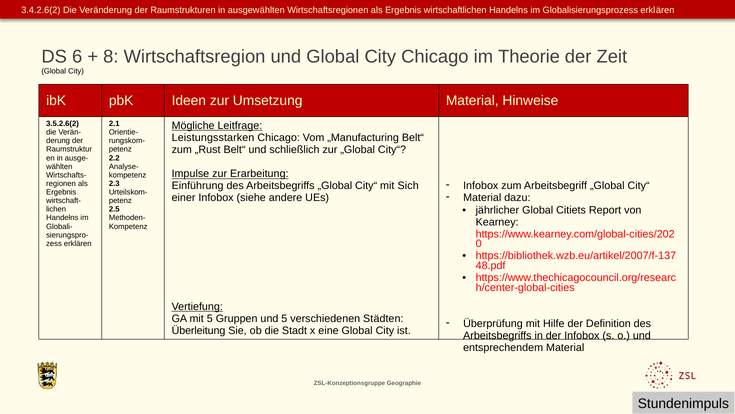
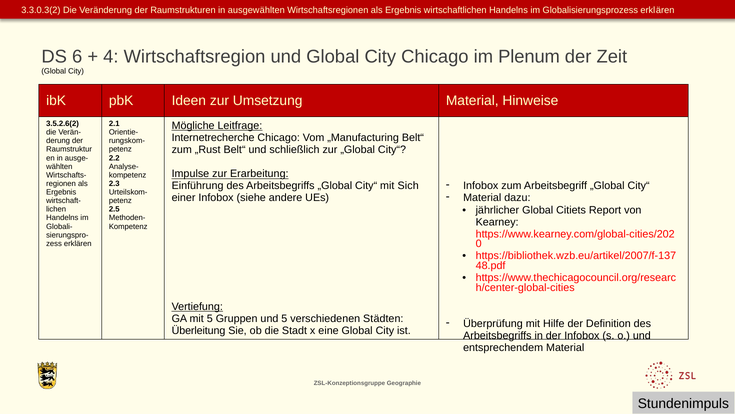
3.4.2.6(2: 3.4.2.6(2 -> 3.3.0.3(2
8: 8 -> 4
Theorie: Theorie -> Plenum
Leistungsstarken: Leistungsstarken -> Internetrecherche
